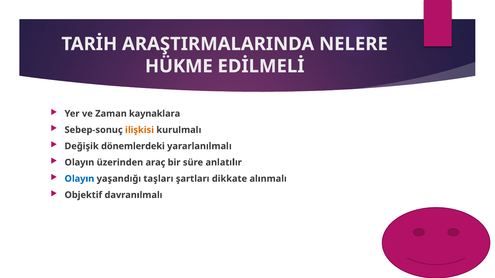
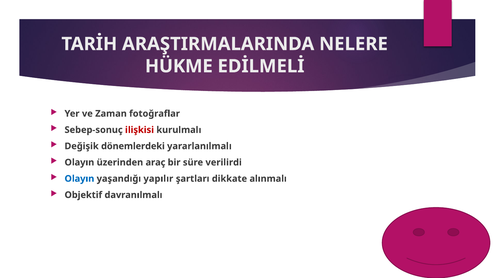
kaynaklara: kaynaklara -> fotoğraflar
ilişkisi colour: orange -> red
anlatılır: anlatılır -> verilirdi
taşları: taşları -> yapılır
